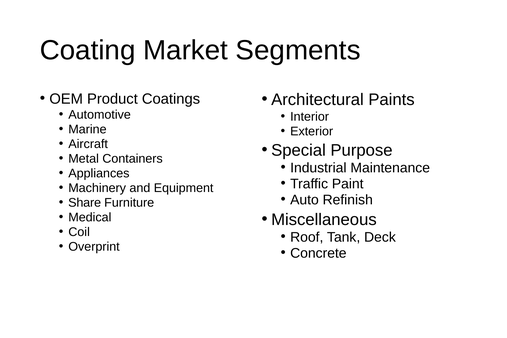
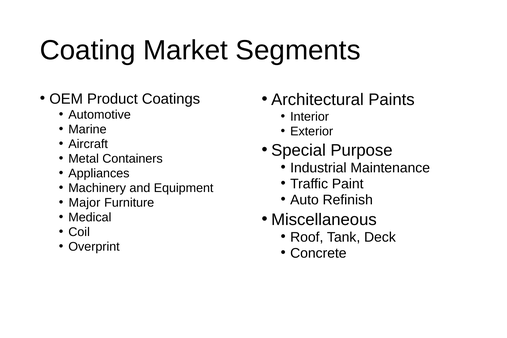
Share: Share -> Major
